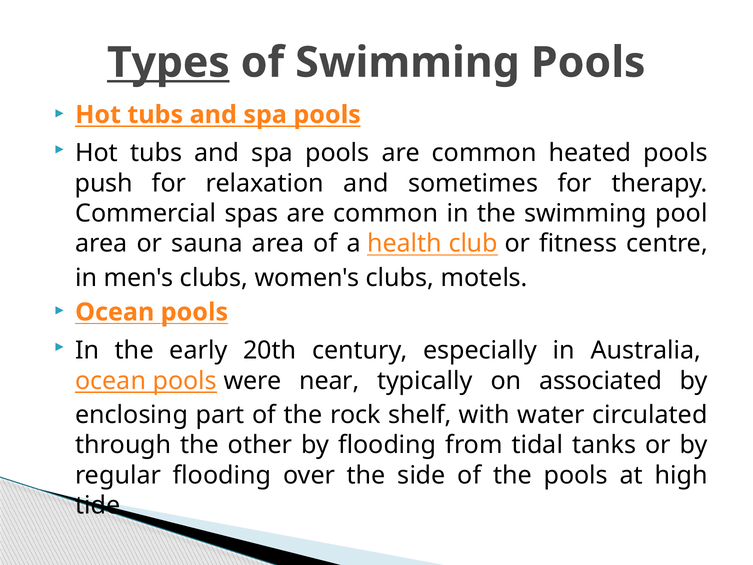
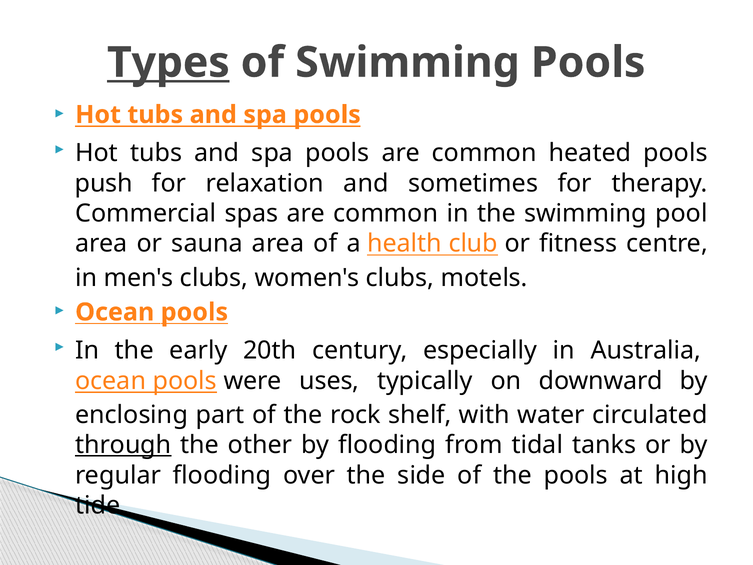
near: near -> uses
associated: associated -> downward
through underline: none -> present
